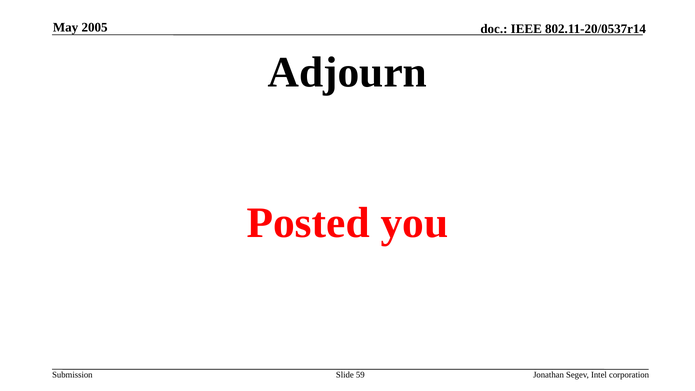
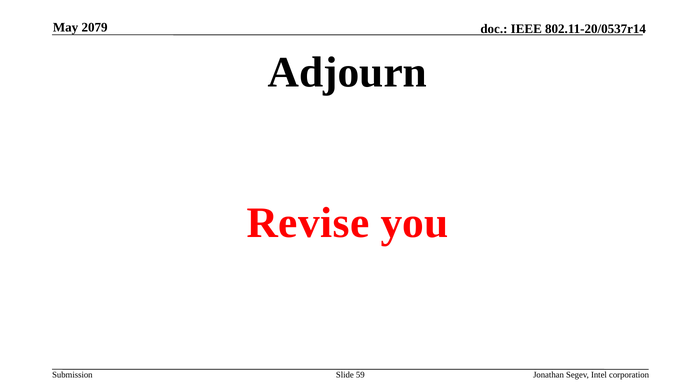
2005: 2005 -> 2079
Posted: Posted -> Revise
